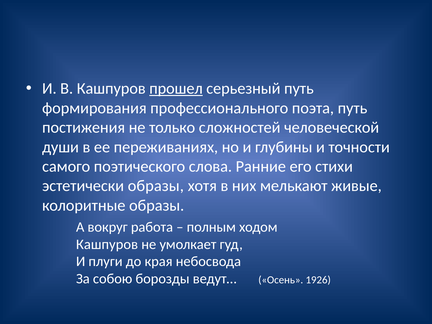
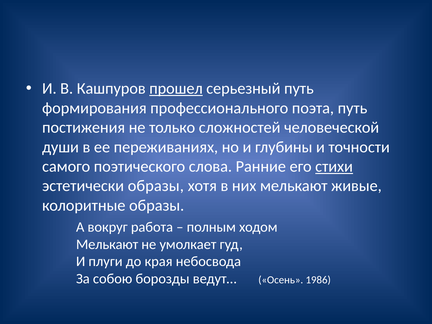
стихи underline: none -> present
Кашпуров at (107, 244): Кашпуров -> Мелькают
1926: 1926 -> 1986
